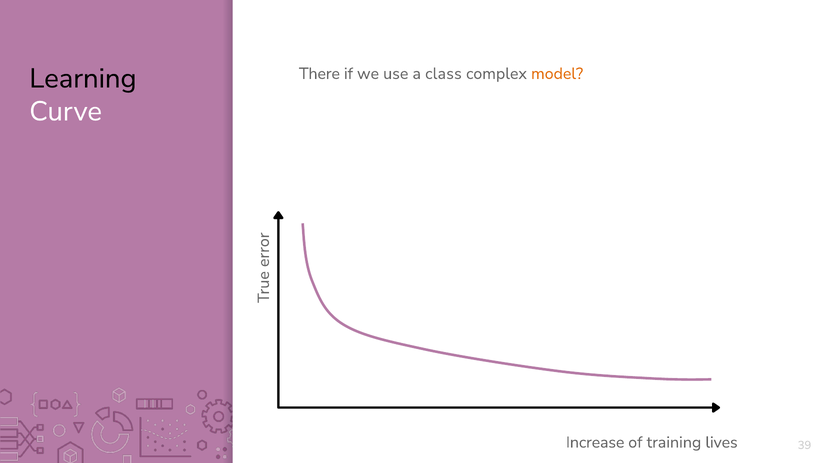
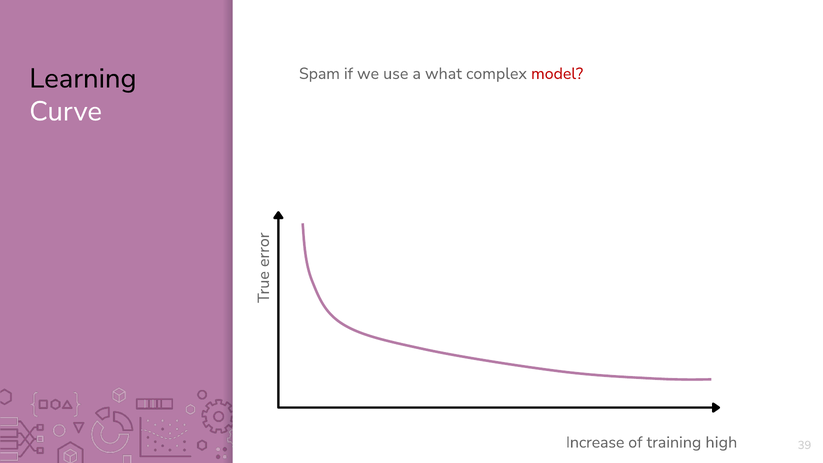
There: There -> Spam
class: class -> what
model colour: orange -> red
lives: lives -> high
